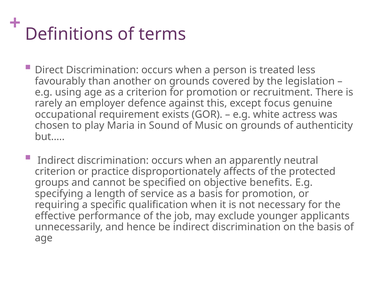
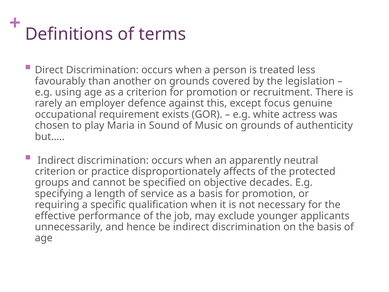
benefits: benefits -> decades
